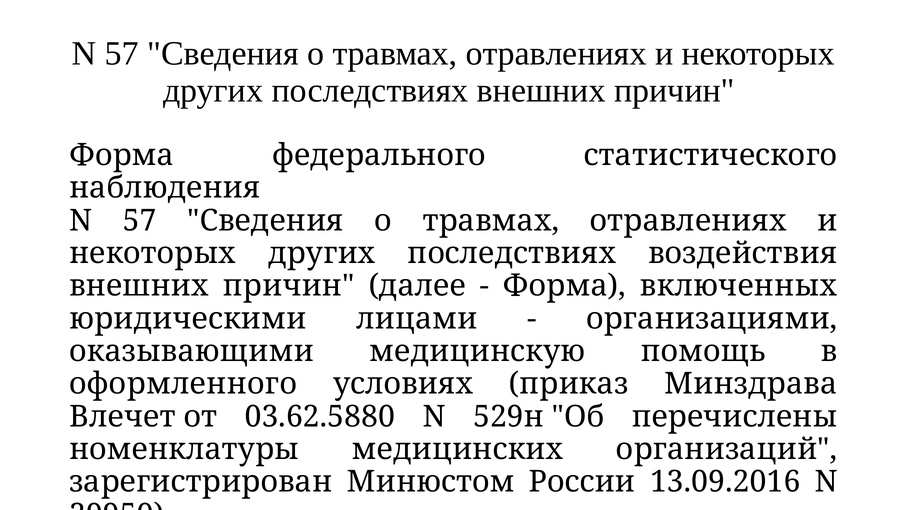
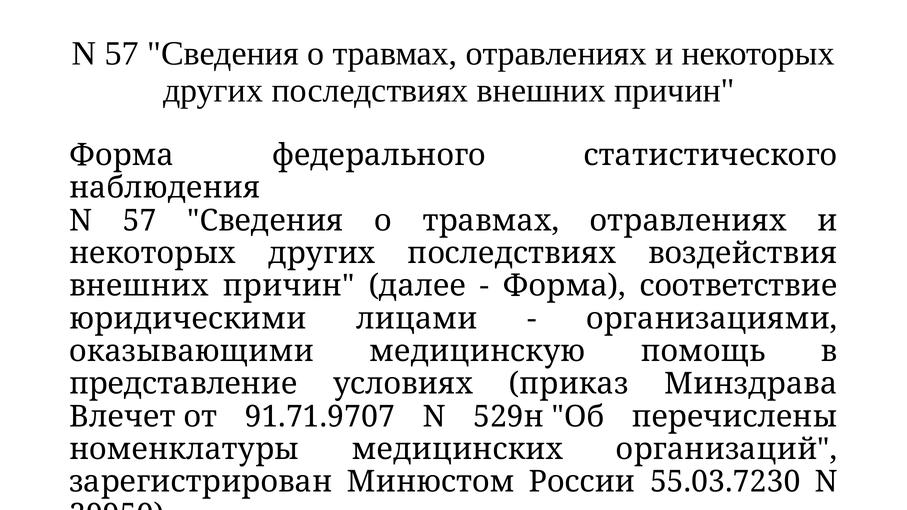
включенных: включенных -> соответствие
оформленного: оформленного -> представление
03.62.5880: 03.62.5880 -> 91.71.9707
13.09.2016: 13.09.2016 -> 55.03.7230
